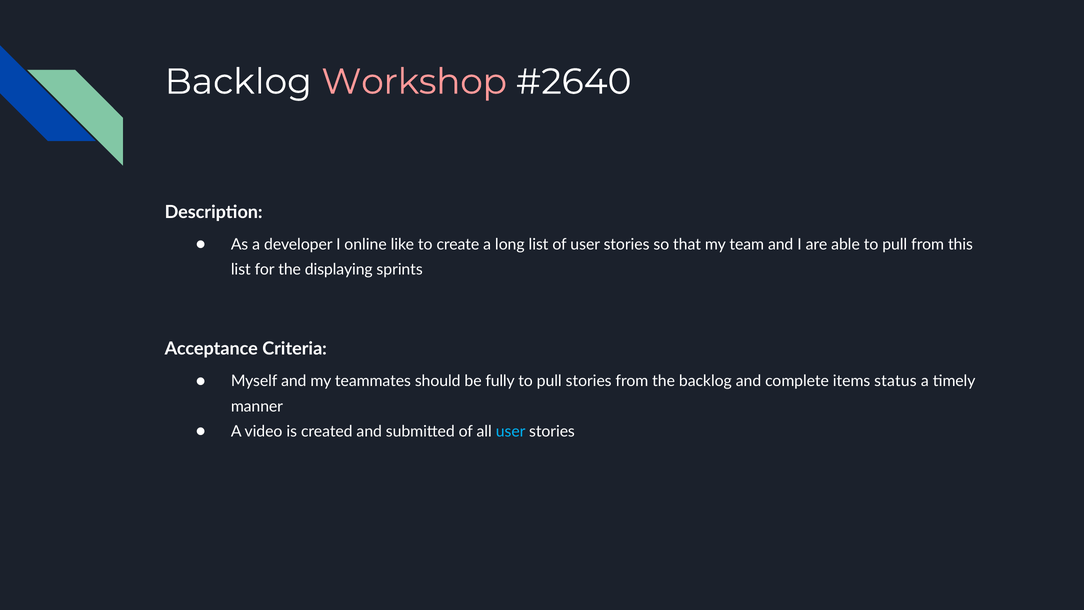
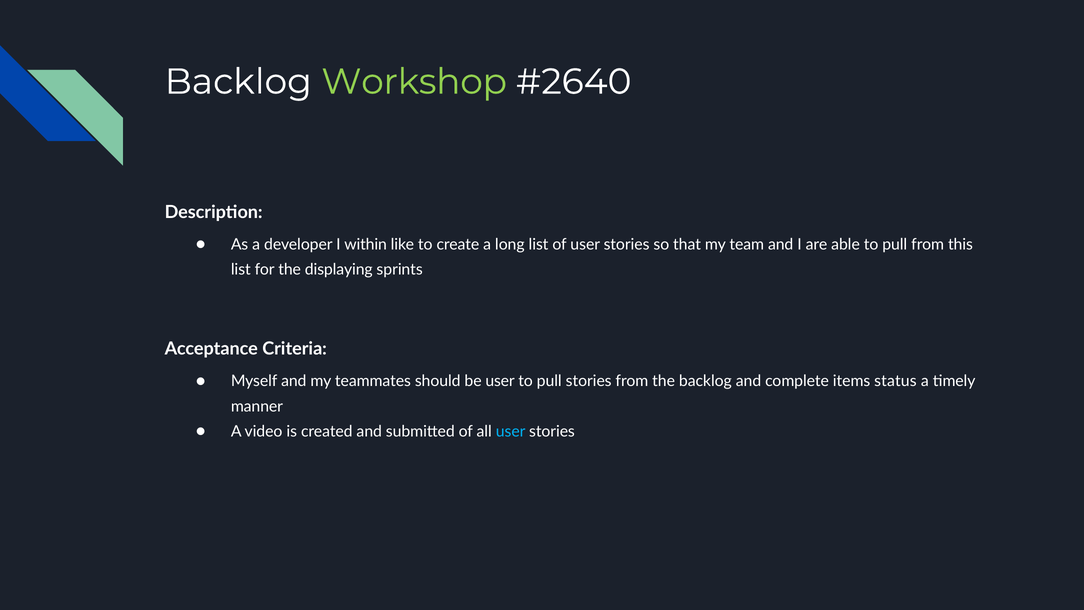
Workshop colour: pink -> light green
online: online -> within
be fully: fully -> user
